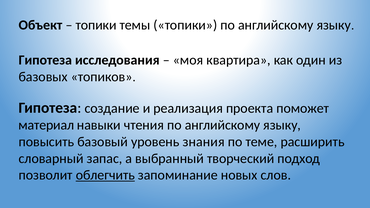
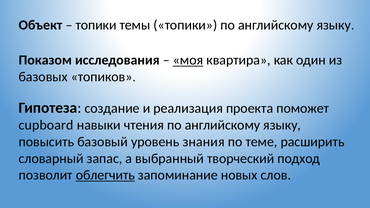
Гипотеза at (45, 60): Гипотеза -> Показом
моя underline: none -> present
материал: материал -> cupboard
